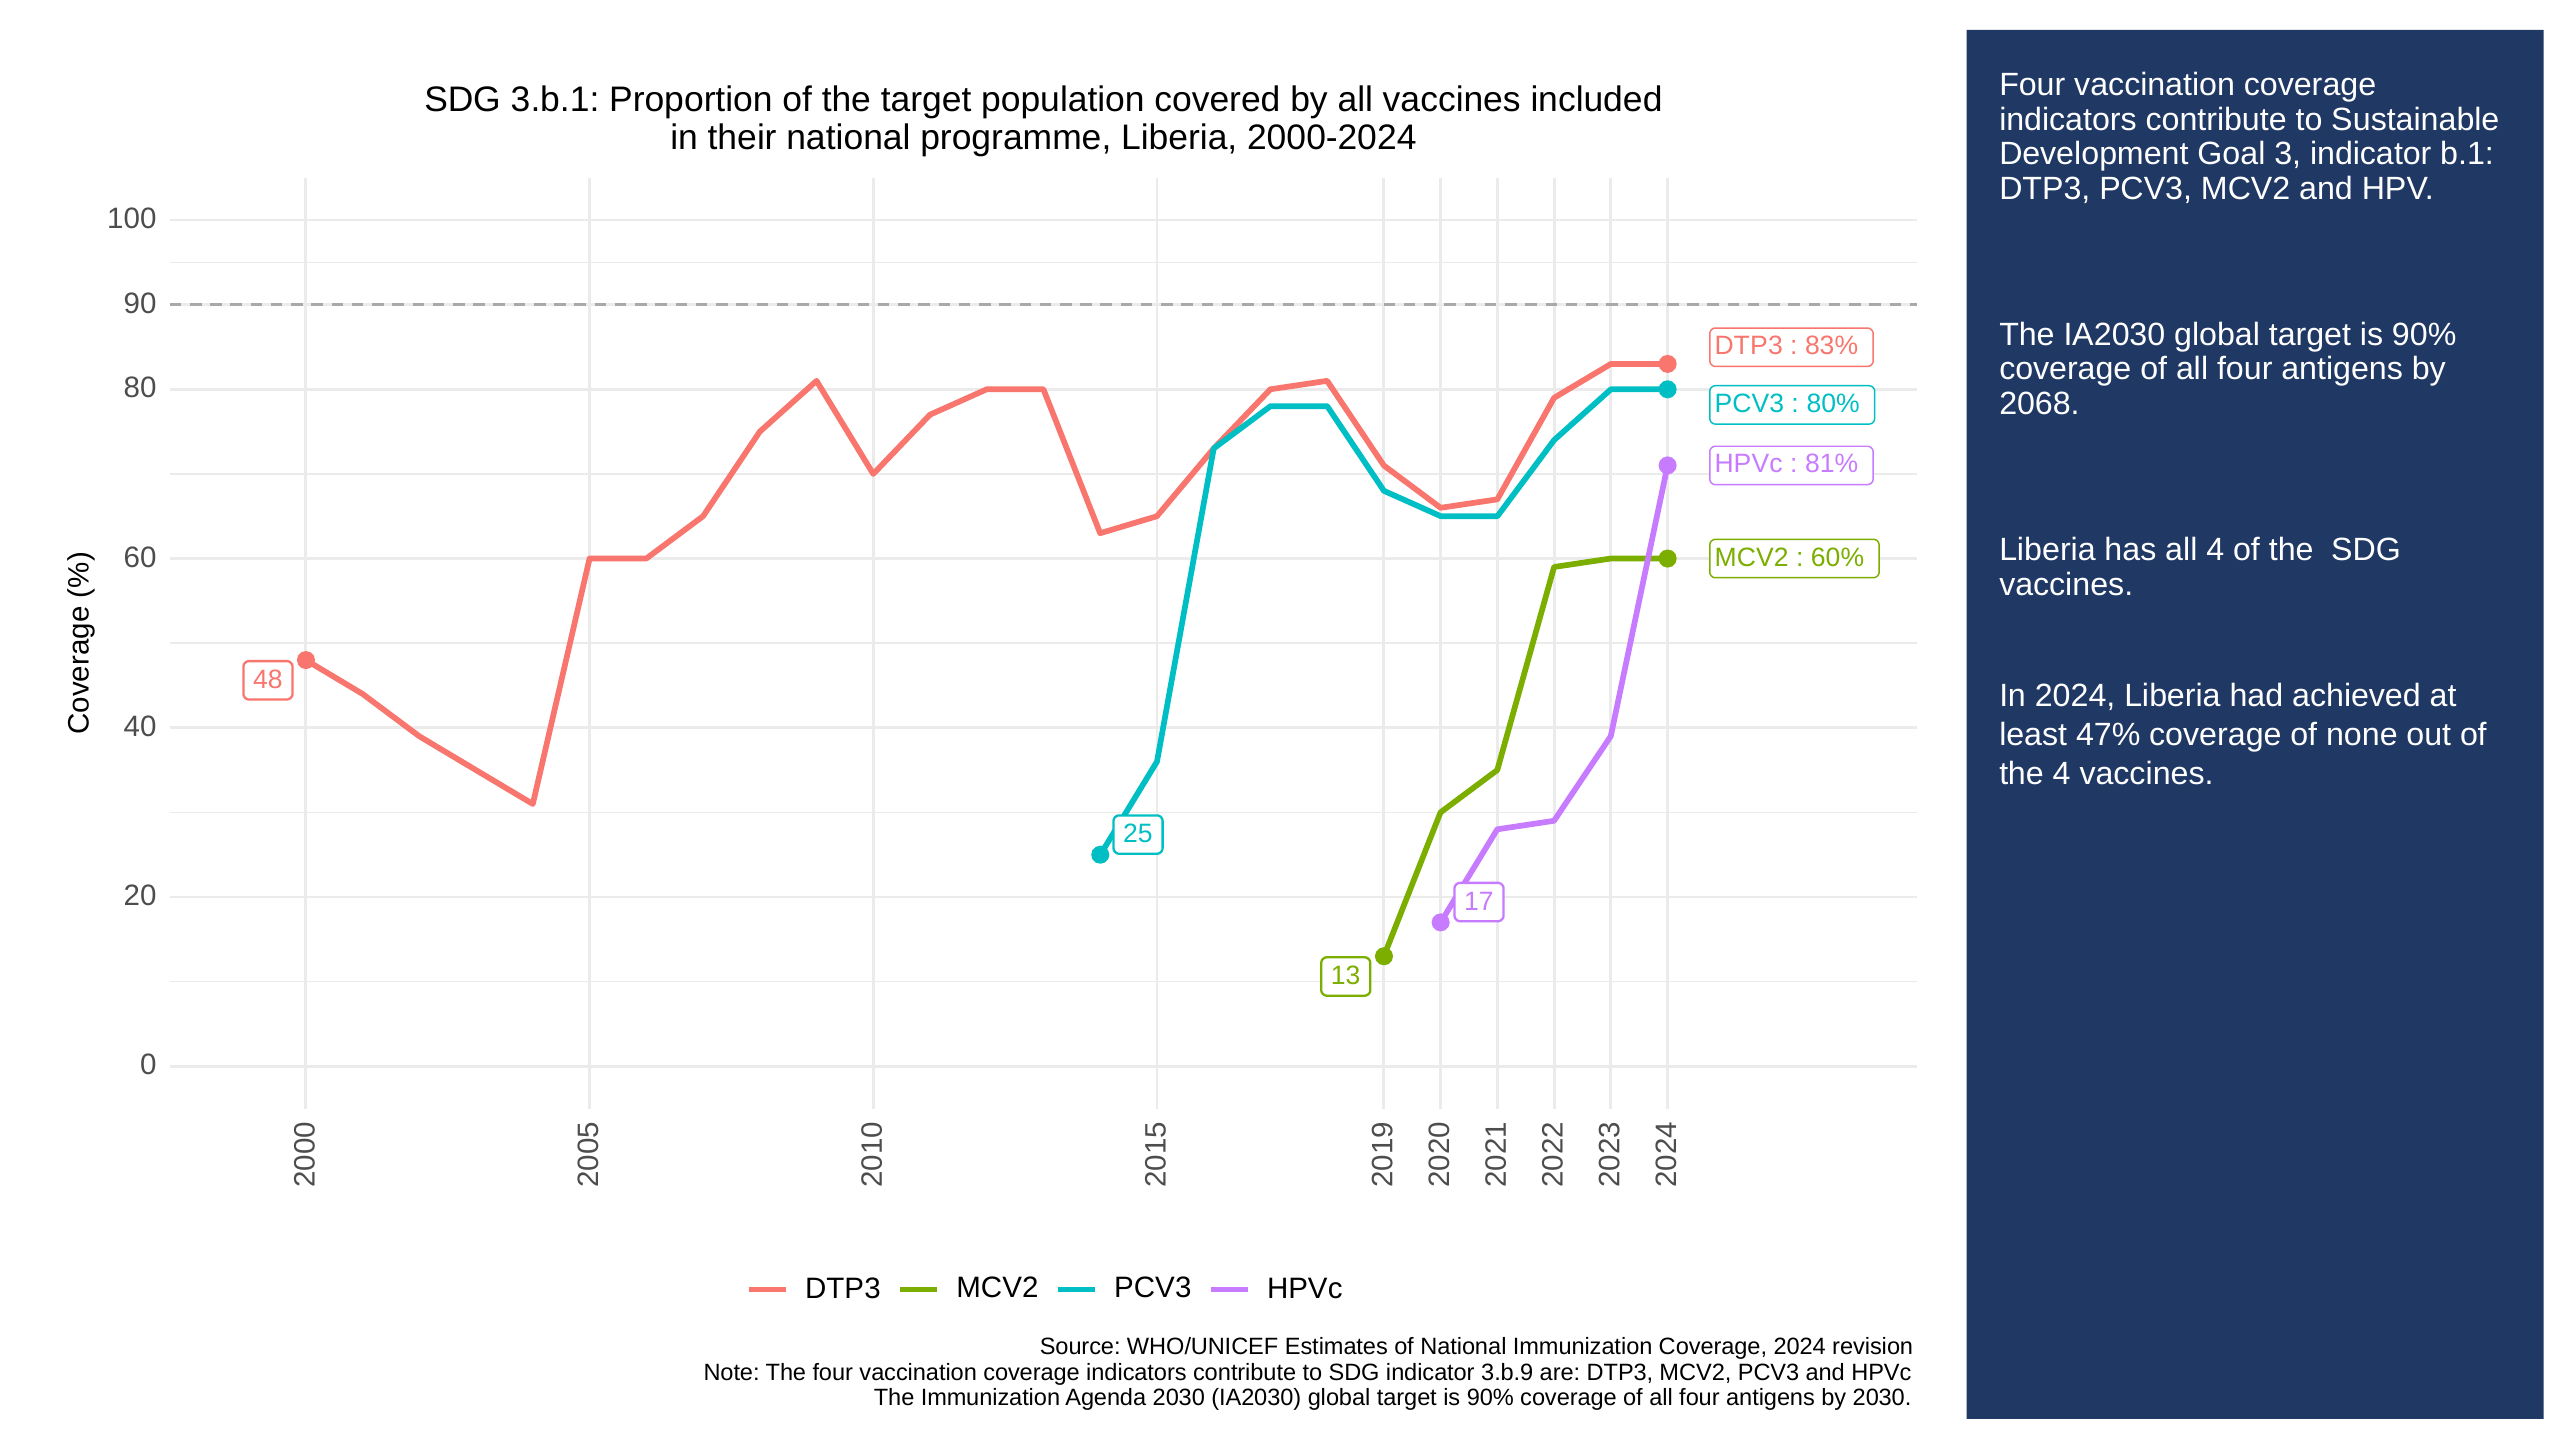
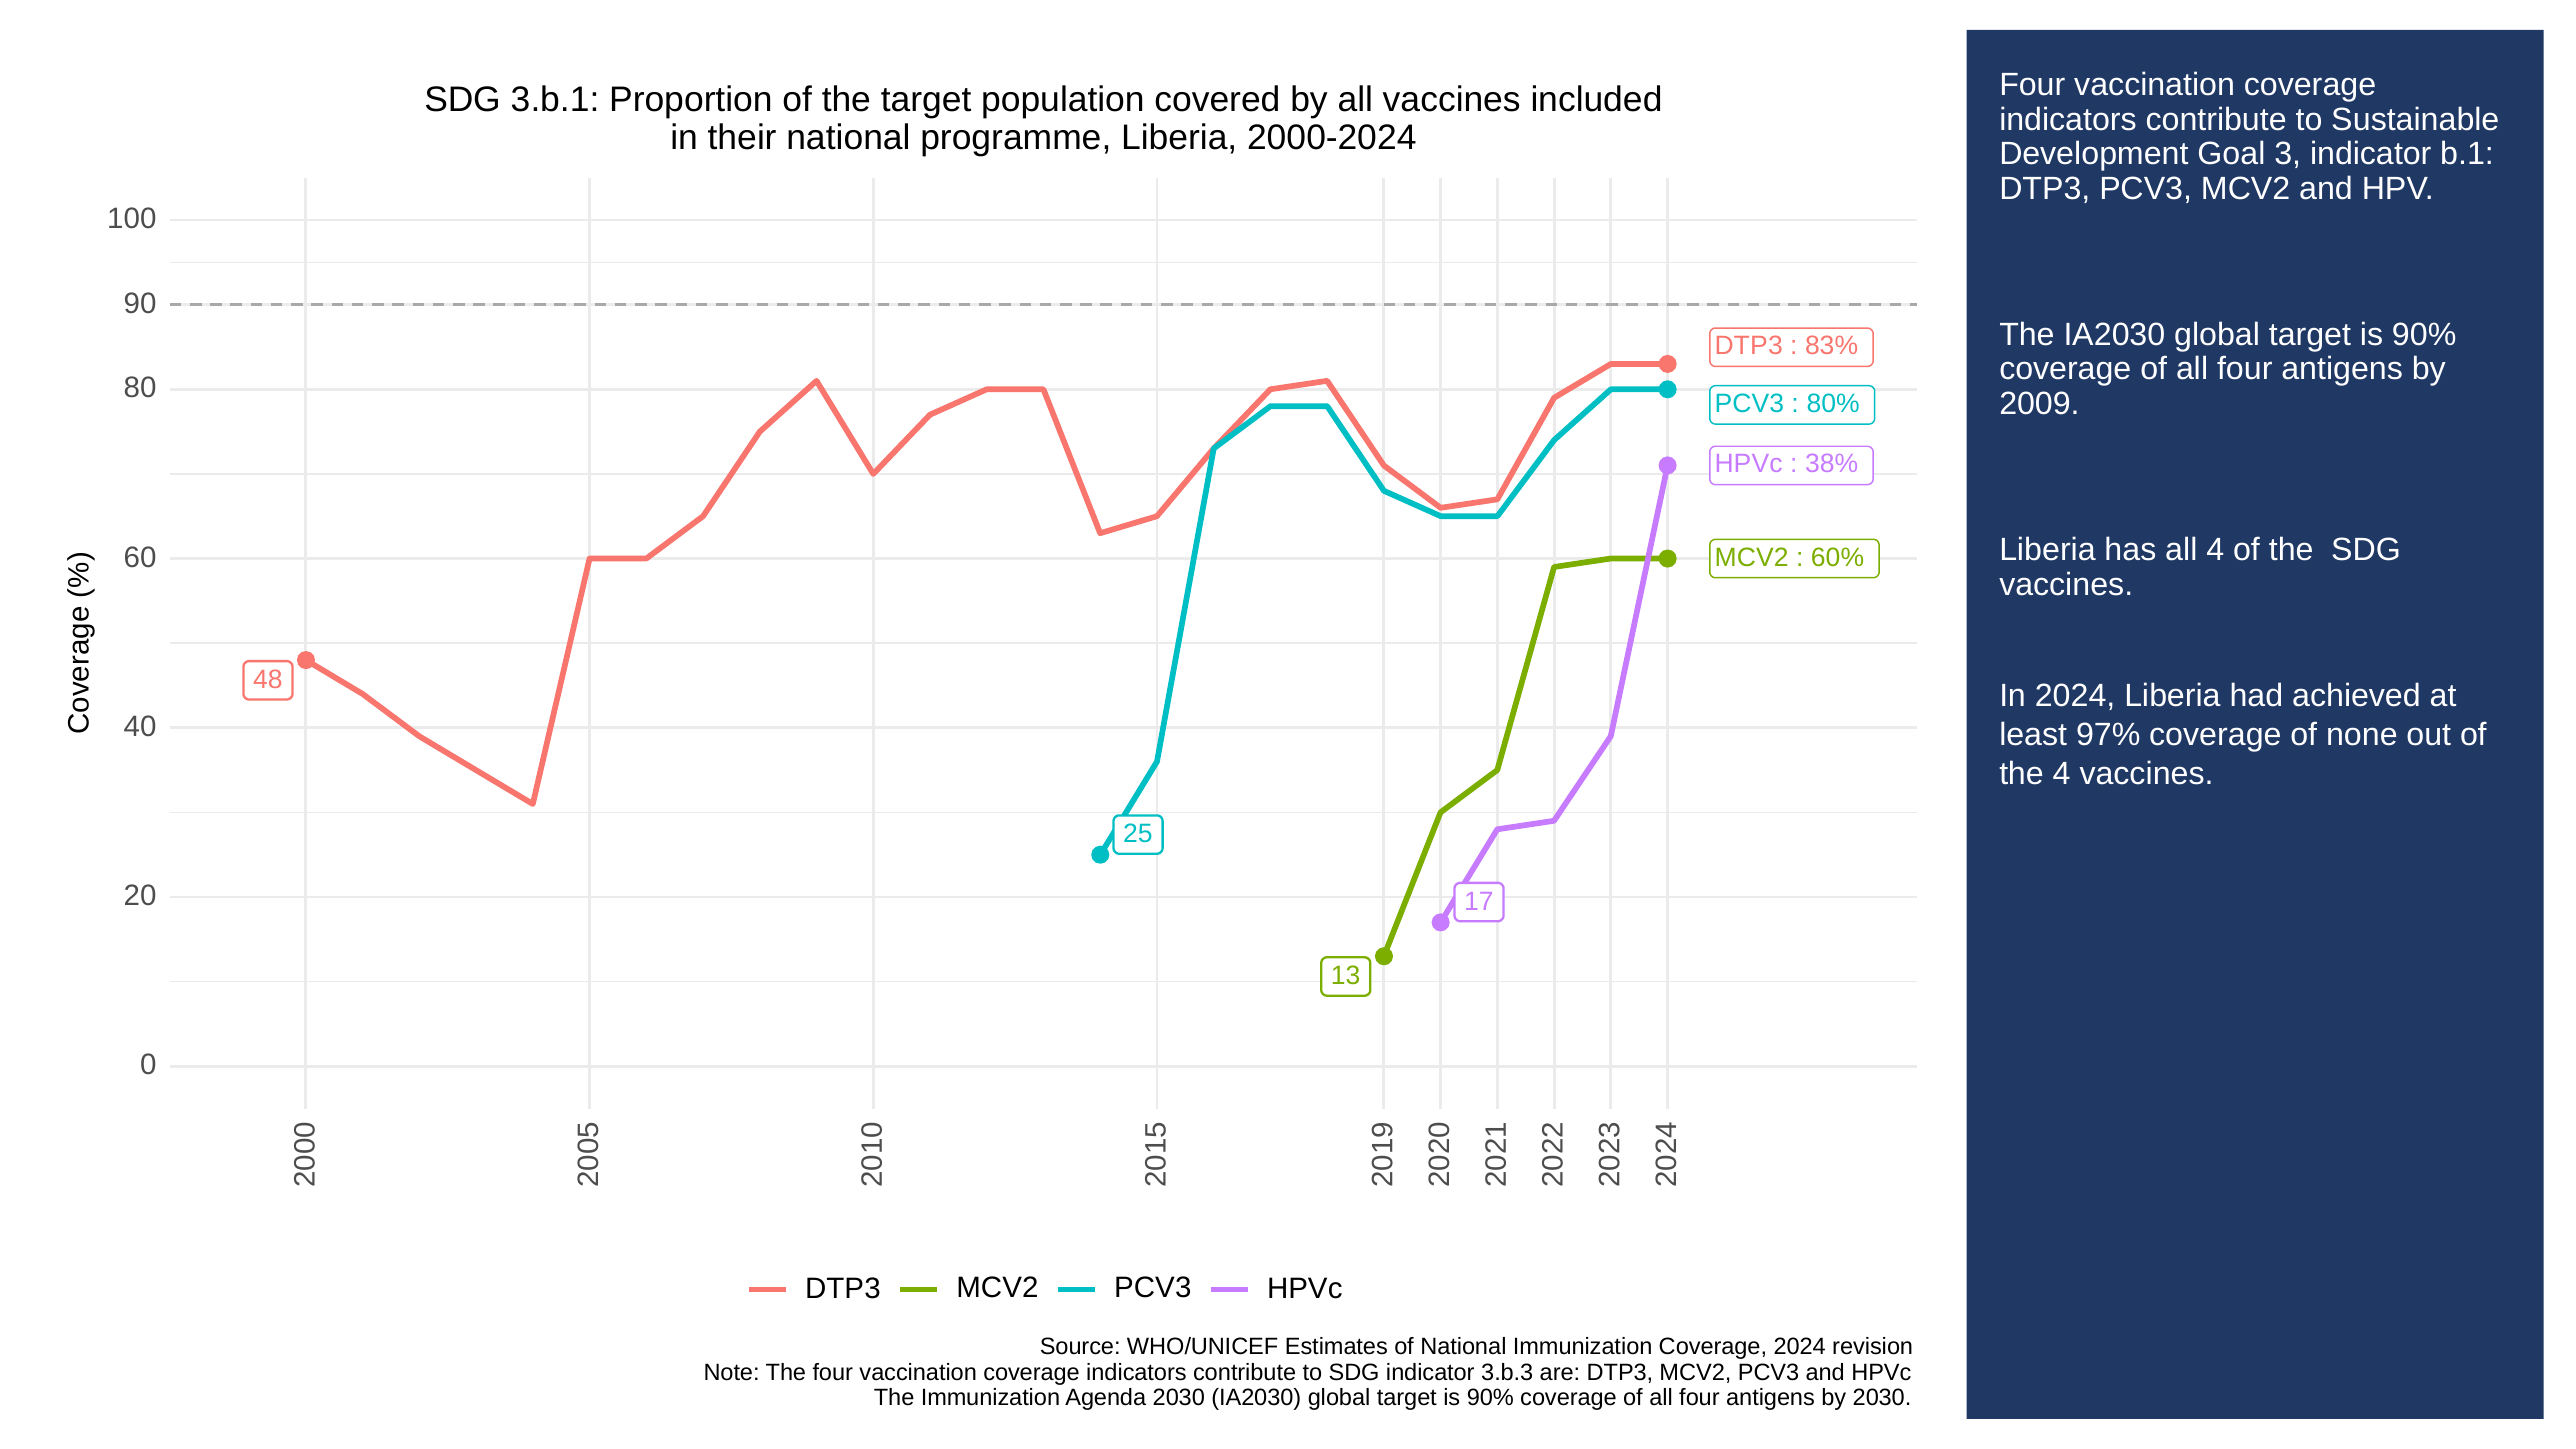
2068: 2068 -> 2009
81%: 81% -> 38%
47%: 47% -> 97%
3.b.9: 3.b.9 -> 3.b.3
